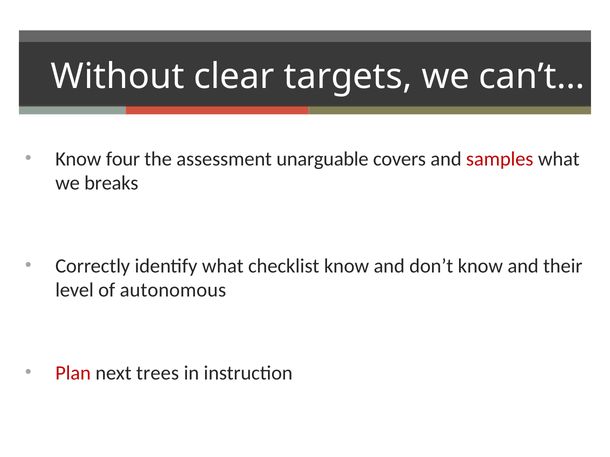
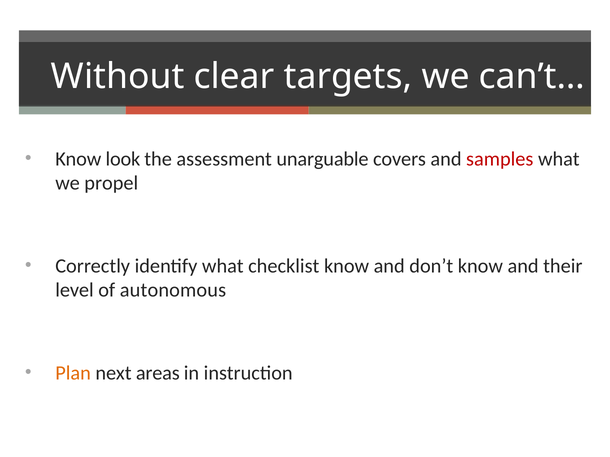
four: four -> look
breaks: breaks -> propel
Plan colour: red -> orange
trees: trees -> areas
